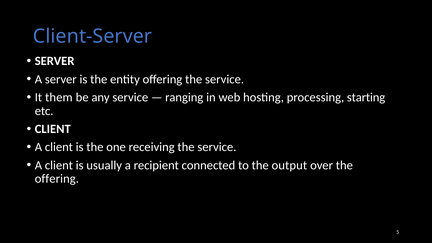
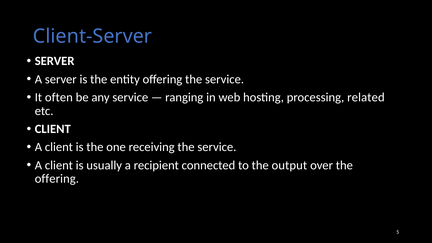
them: them -> often
starting: starting -> related
